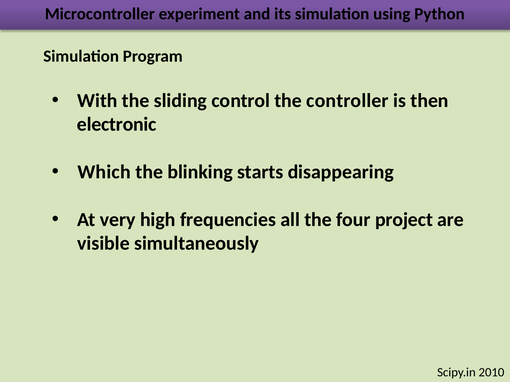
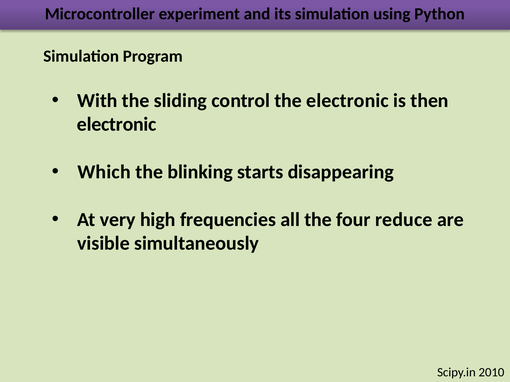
the controller: controller -> electronic
project: project -> reduce
